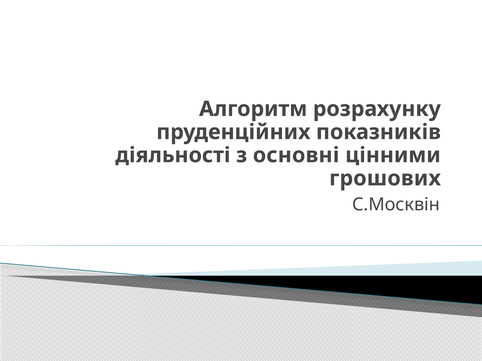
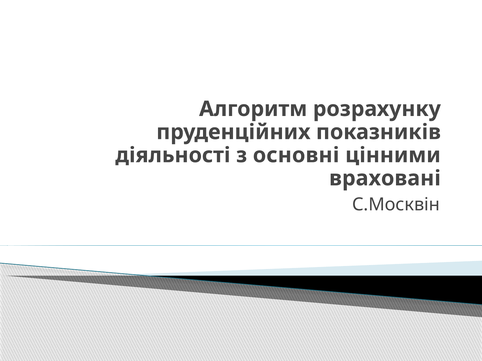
грошових: грошових -> враховані
